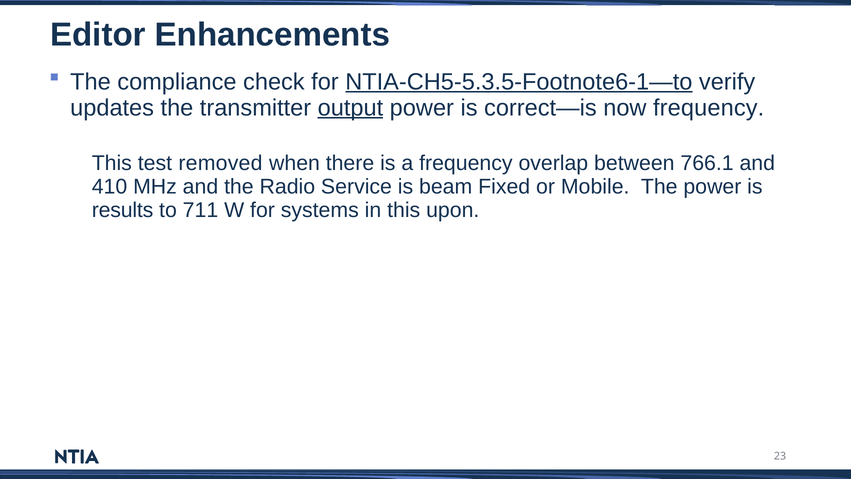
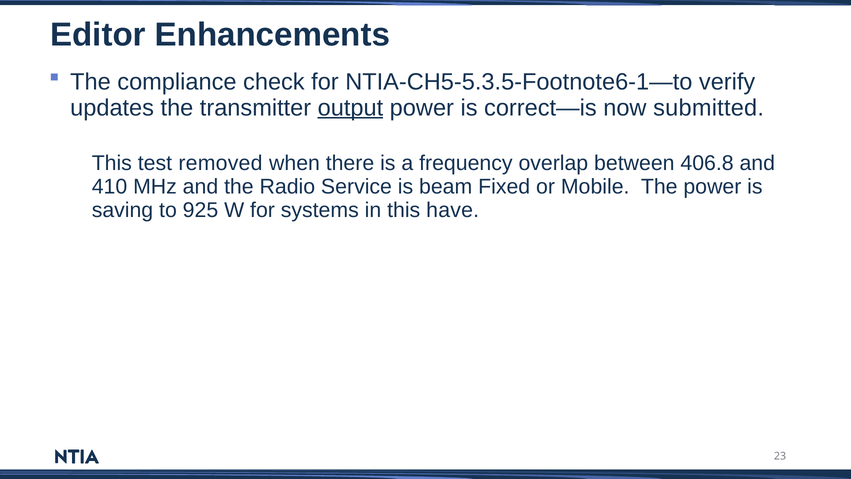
NTIA-CH5-5.3.5-Footnote6-1—to underline: present -> none
now frequency: frequency -> submitted
766.1: 766.1 -> 406.8
results: results -> saving
711: 711 -> 925
upon: upon -> have
